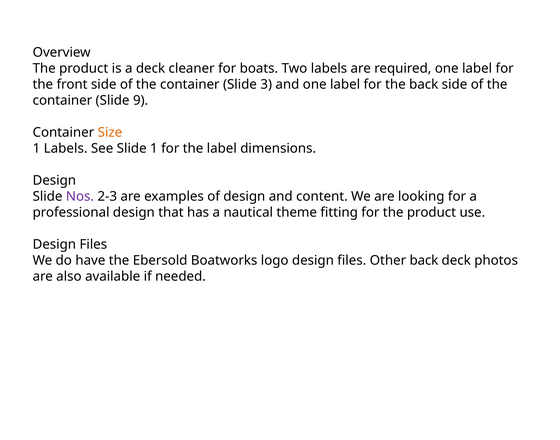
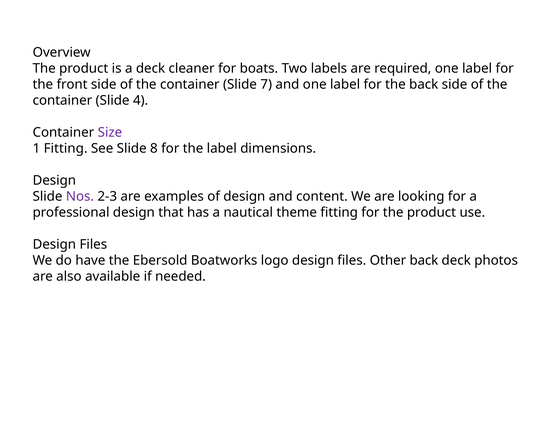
3: 3 -> 7
9: 9 -> 4
Size colour: orange -> purple
1 Labels: Labels -> Fitting
Slide 1: 1 -> 8
